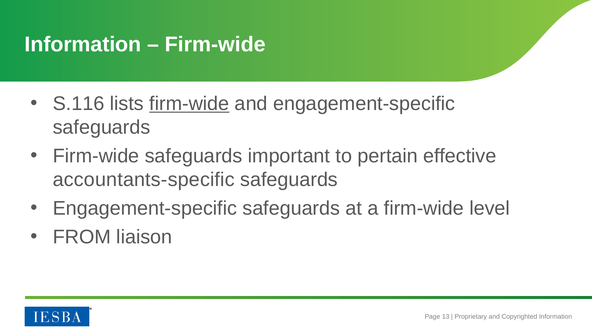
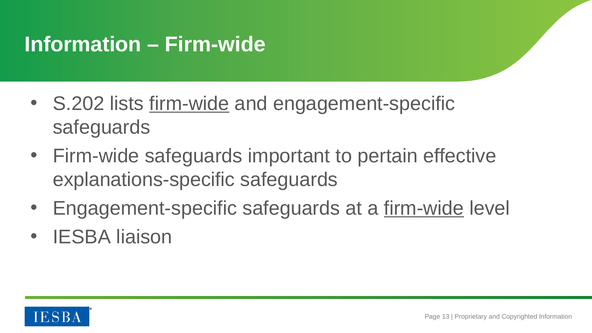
S.116: S.116 -> S.202
accountants-specific: accountants-specific -> explanations-specific
firm-wide at (424, 208) underline: none -> present
FROM: FROM -> IESBA
